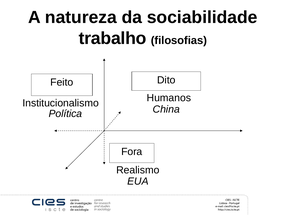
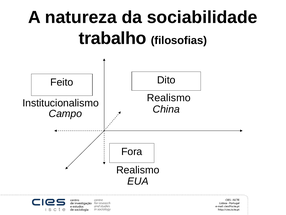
Humanos at (169, 98): Humanos -> Realismo
Política: Política -> Campo
